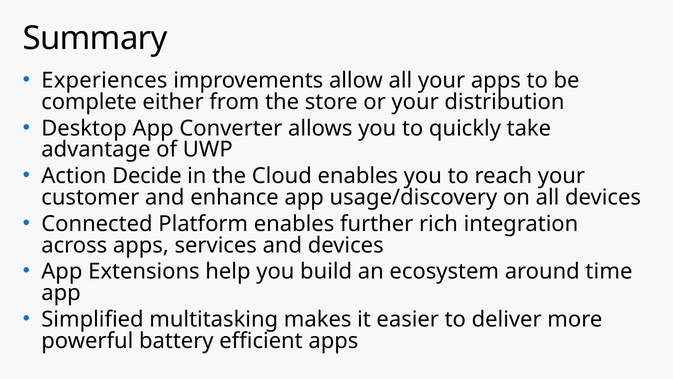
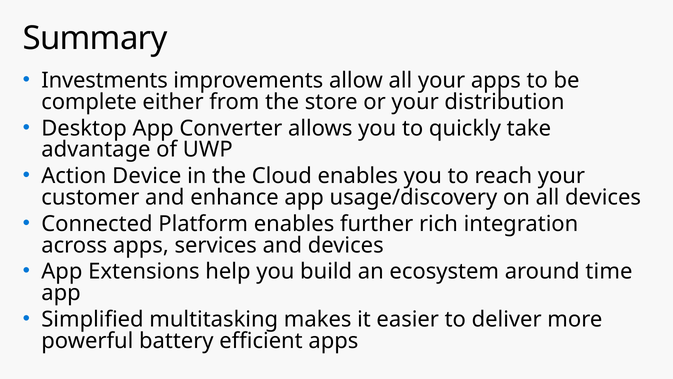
Experiences: Experiences -> Investments
Decide: Decide -> Device
